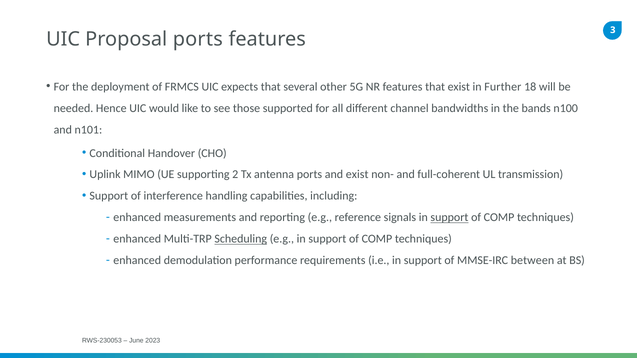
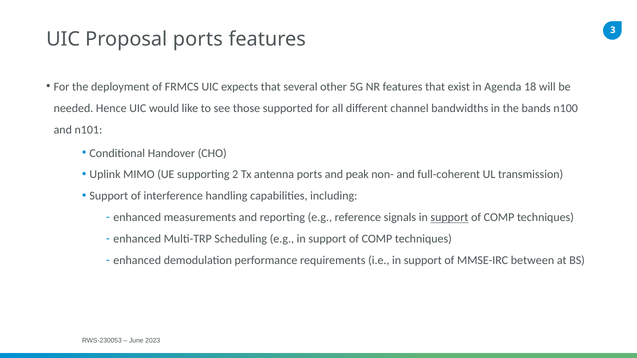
Further: Further -> Agenda
and exist: exist -> peak
Scheduling underline: present -> none
